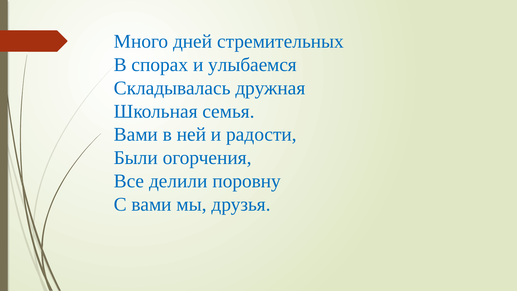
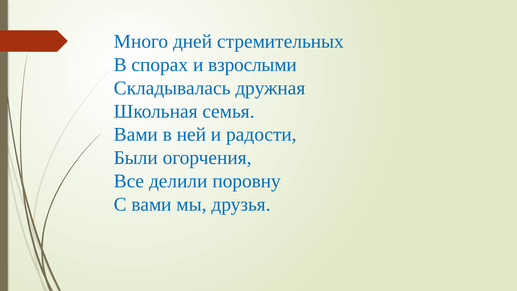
улыбаемся: улыбаемся -> взрослыми
